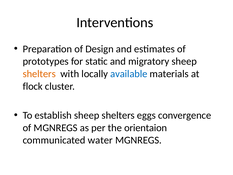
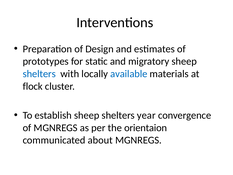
shelters at (39, 74) colour: orange -> blue
eggs: eggs -> year
water: water -> about
